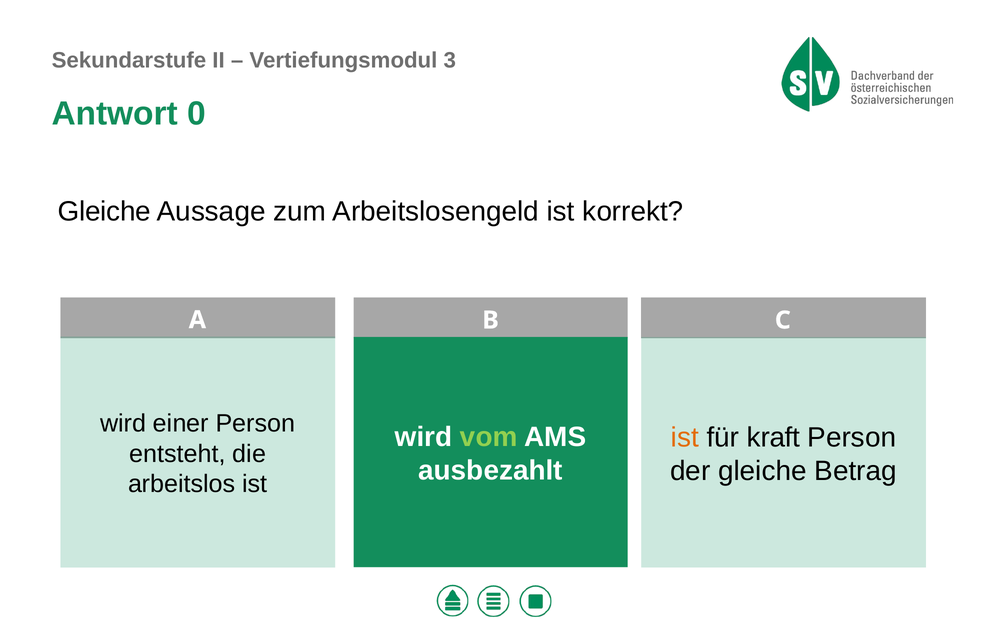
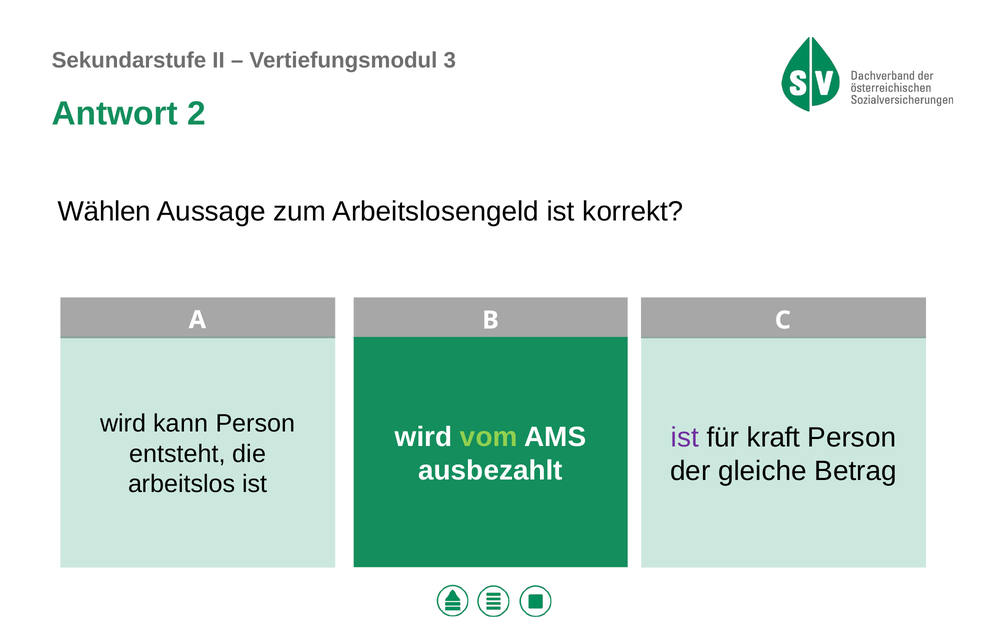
0: 0 -> 2
Gleiche at (104, 211): Gleiche -> Wählen
einer: einer -> kann
ist at (685, 437) colour: orange -> purple
